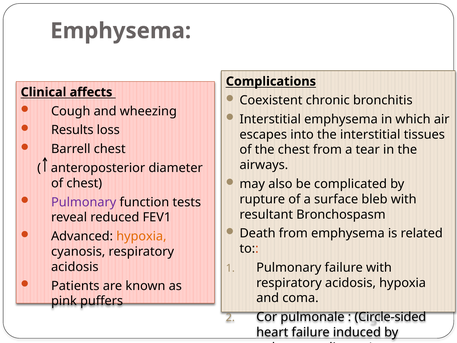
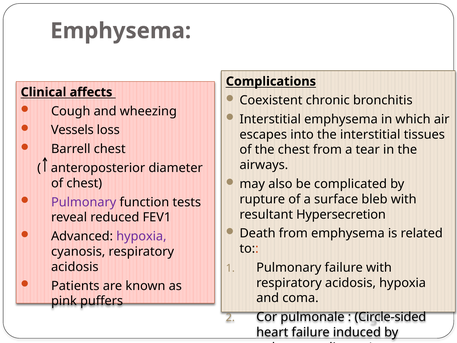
Results: Results -> Vessels
Bronchospasm: Bronchospasm -> Hypersecretion
hypoxia at (141, 236) colour: orange -> purple
